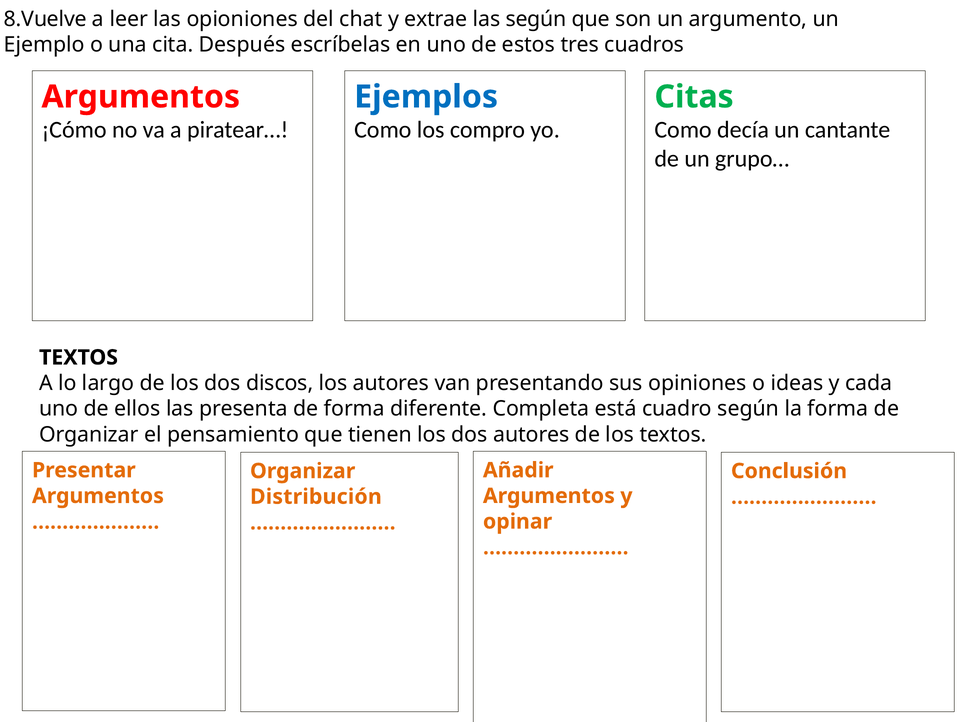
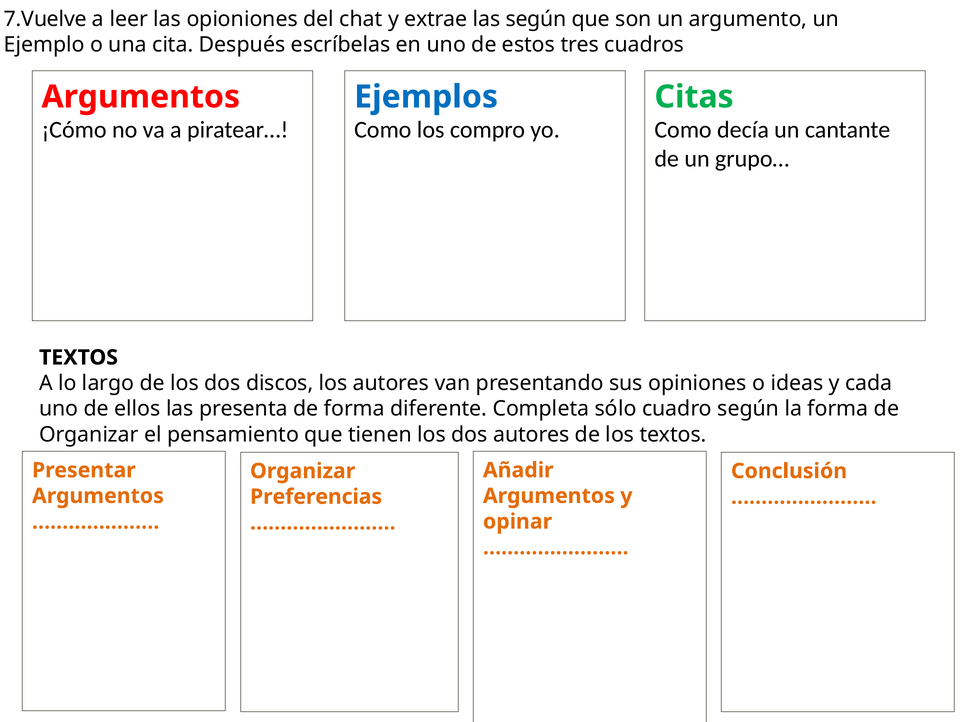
8.Vuelve: 8.Vuelve -> 7.Vuelve
está: está -> sólo
Distribución: Distribución -> Preferencias
